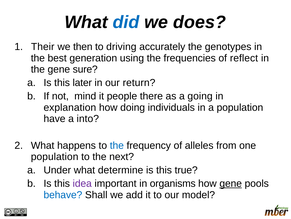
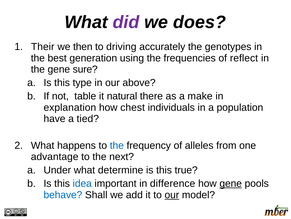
did colour: blue -> purple
later: later -> type
return: return -> above
mind: mind -> table
people: people -> natural
going: going -> make
doing: doing -> chest
into: into -> tied
population at (55, 156): population -> advantage
idea colour: purple -> blue
organisms: organisms -> difference
our at (172, 194) underline: none -> present
